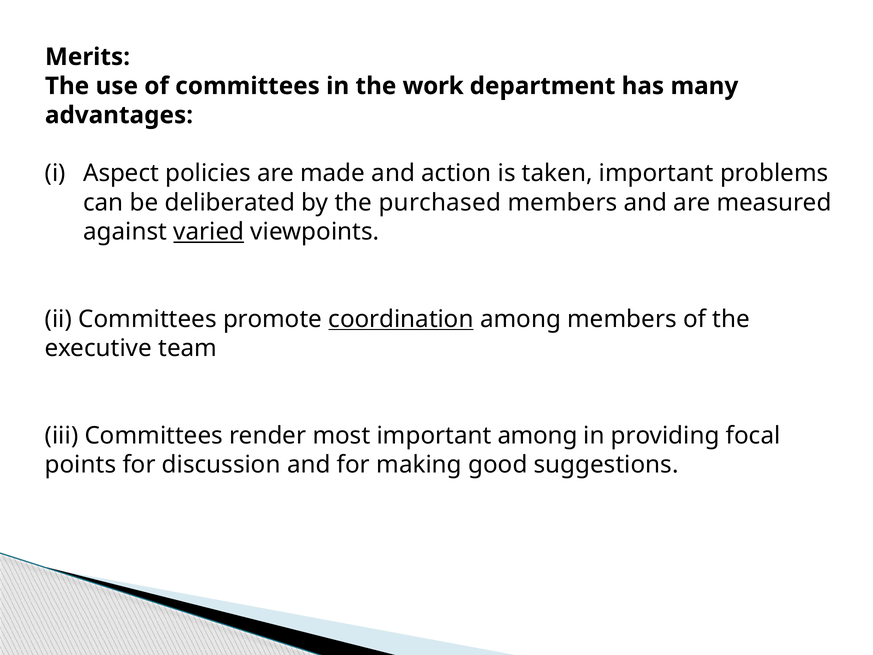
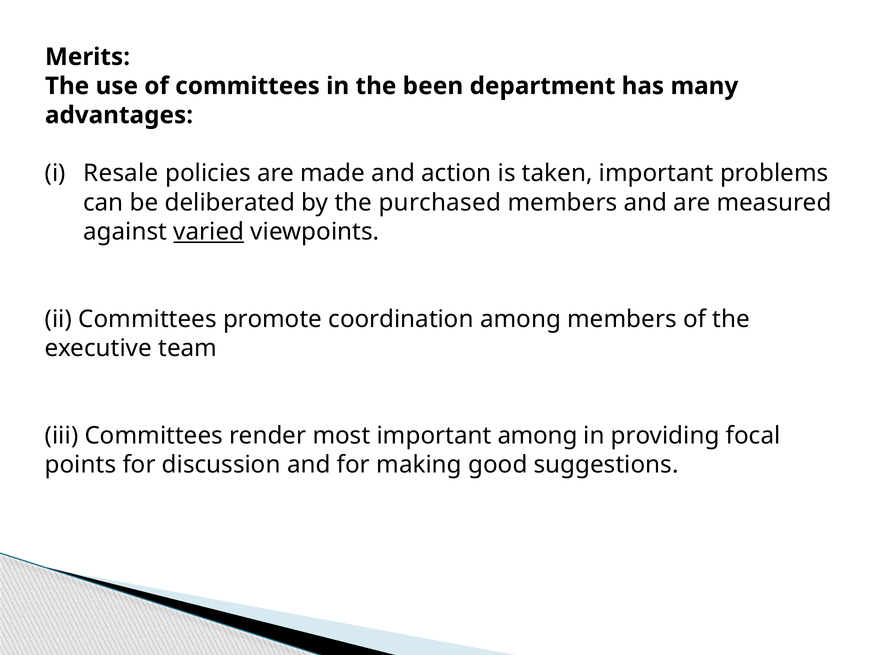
work: work -> been
Aspect: Aspect -> Resale
coordination underline: present -> none
